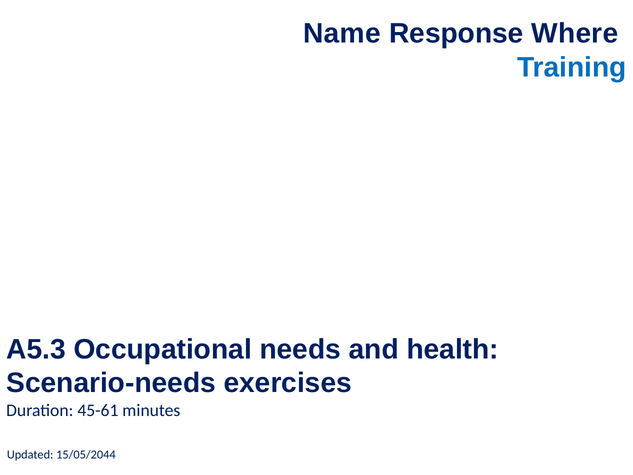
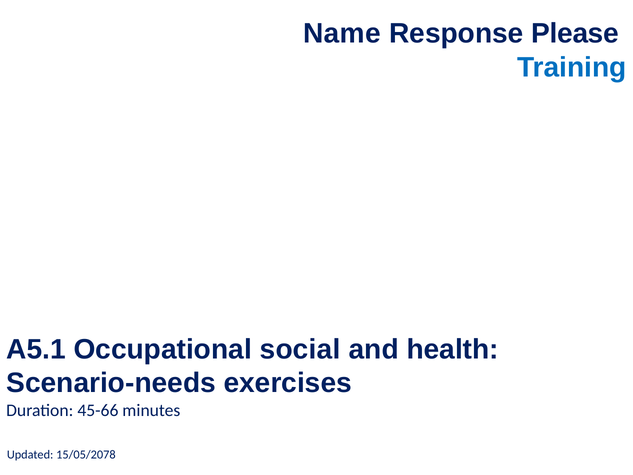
Where: Where -> Please
A5.3: A5.3 -> A5.1
needs: needs -> social
45-61: 45-61 -> 45-66
15/05/2044: 15/05/2044 -> 15/05/2078
